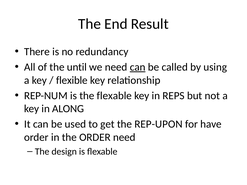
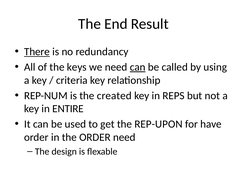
There underline: none -> present
until: until -> keys
flexible: flexible -> criteria
the flexable: flexable -> created
ALONG: ALONG -> ENTIRE
